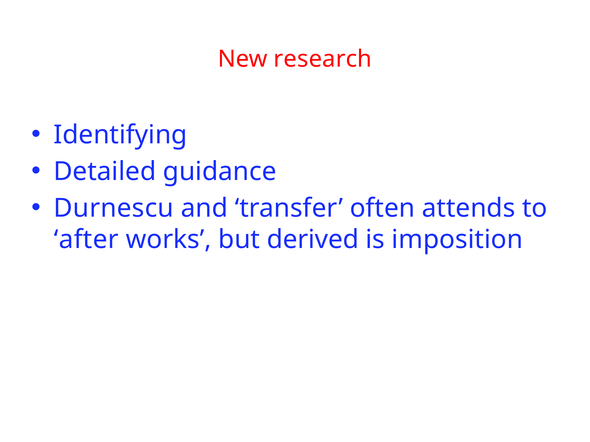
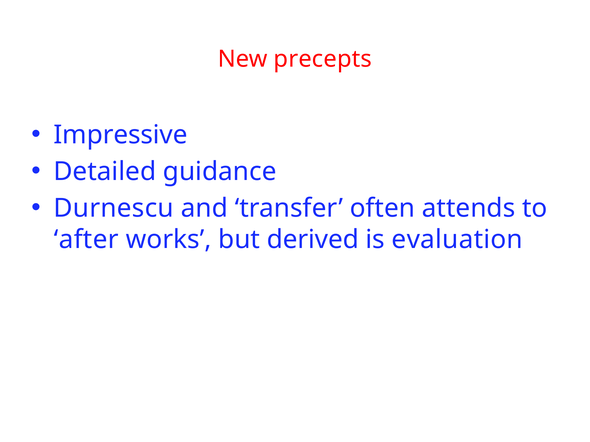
research: research -> precepts
Identifying: Identifying -> Impressive
imposition: imposition -> evaluation
